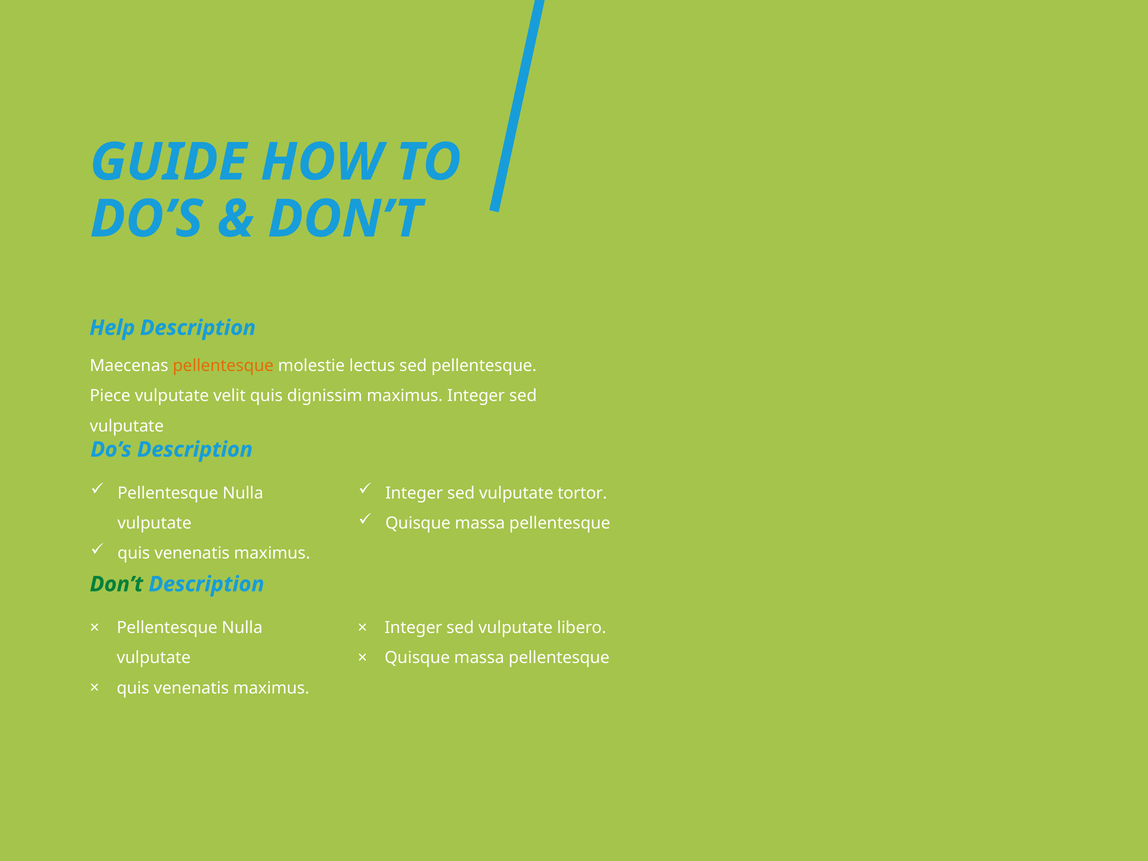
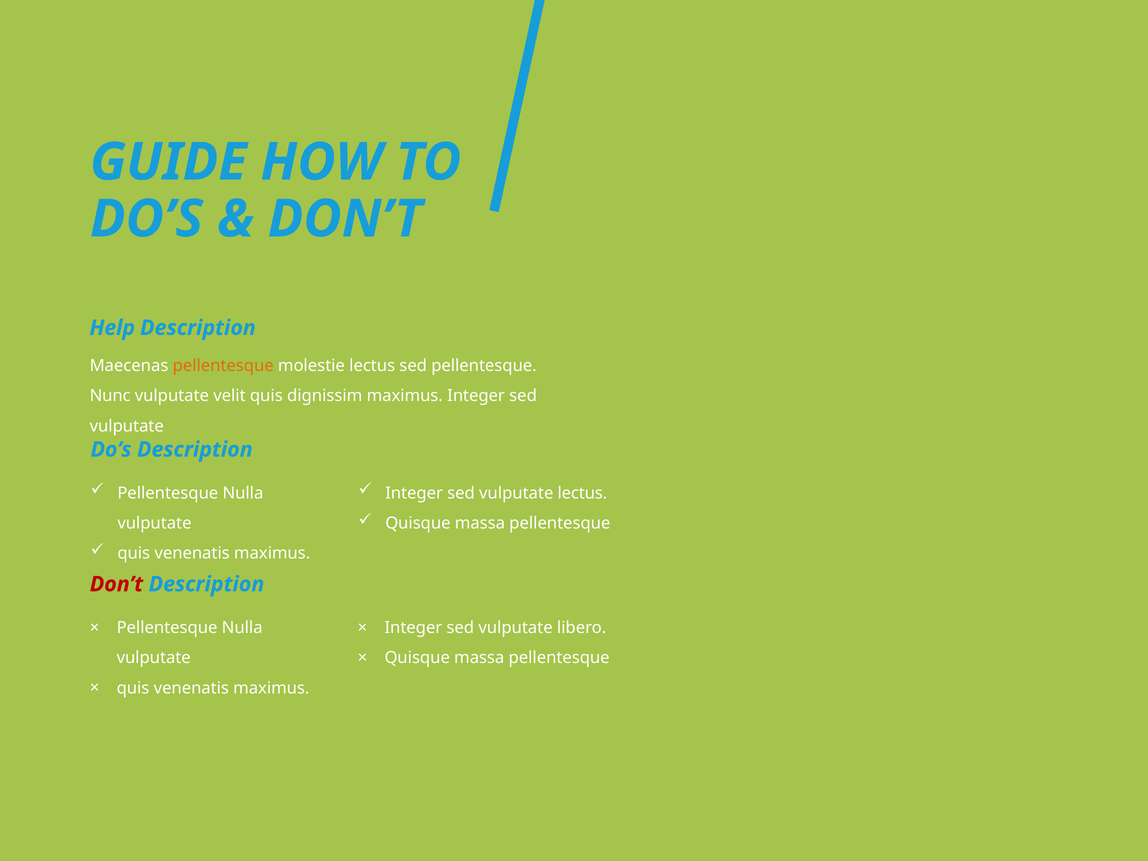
Piece: Piece -> Nunc
vulputate tortor: tortor -> lectus
Don’t at (116, 584) colour: green -> red
